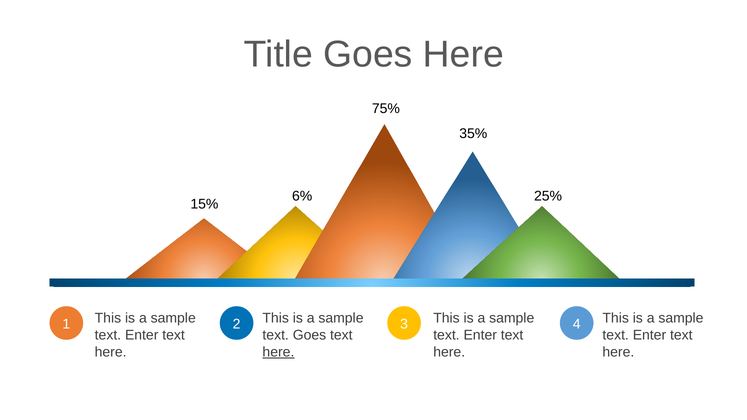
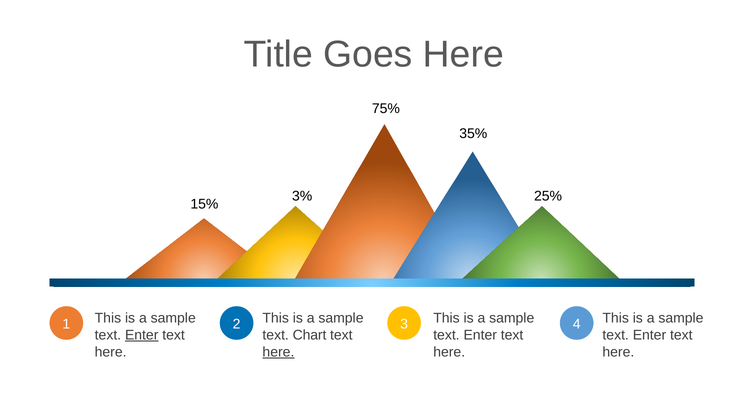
6%: 6% -> 3%
Enter at (142, 335) underline: none -> present
text Goes: Goes -> Chart
